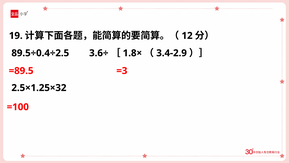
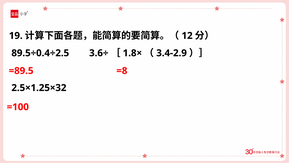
=3: =3 -> =8
